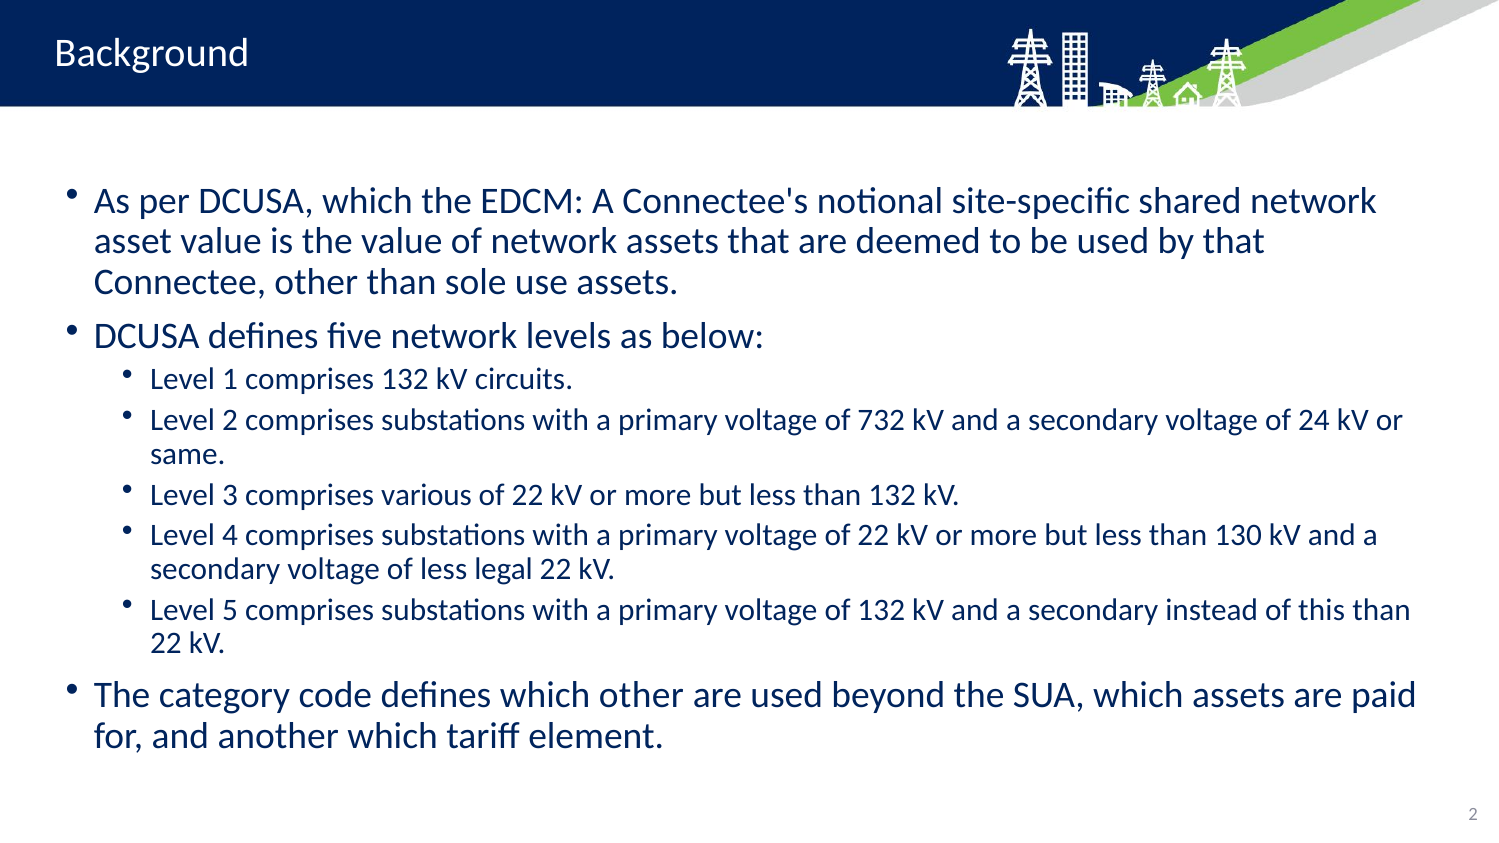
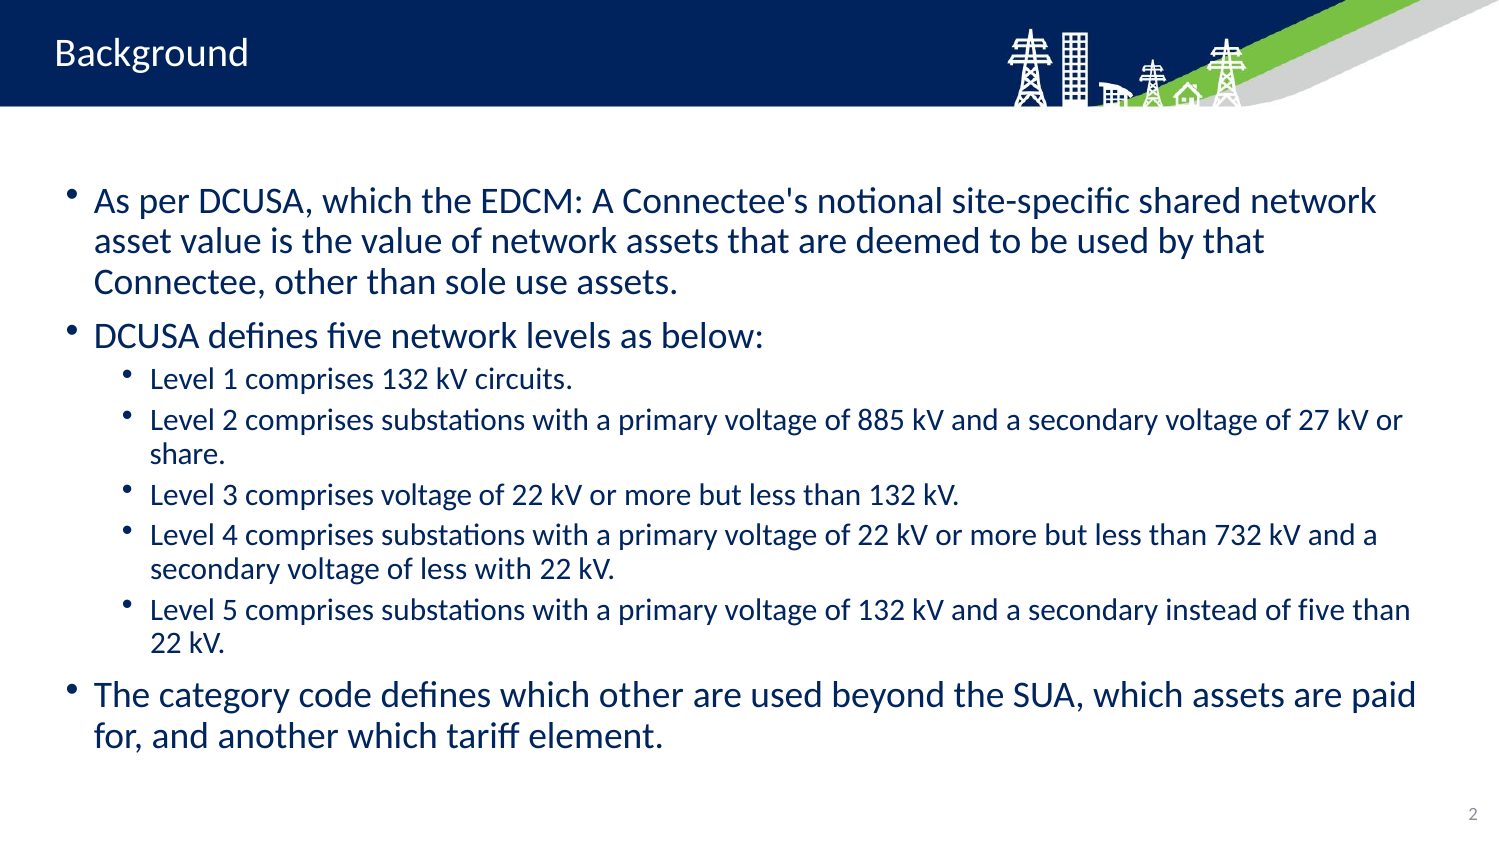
732: 732 -> 885
24: 24 -> 27
same: same -> share
comprises various: various -> voltage
130: 130 -> 732
less legal: legal -> with
of this: this -> five
